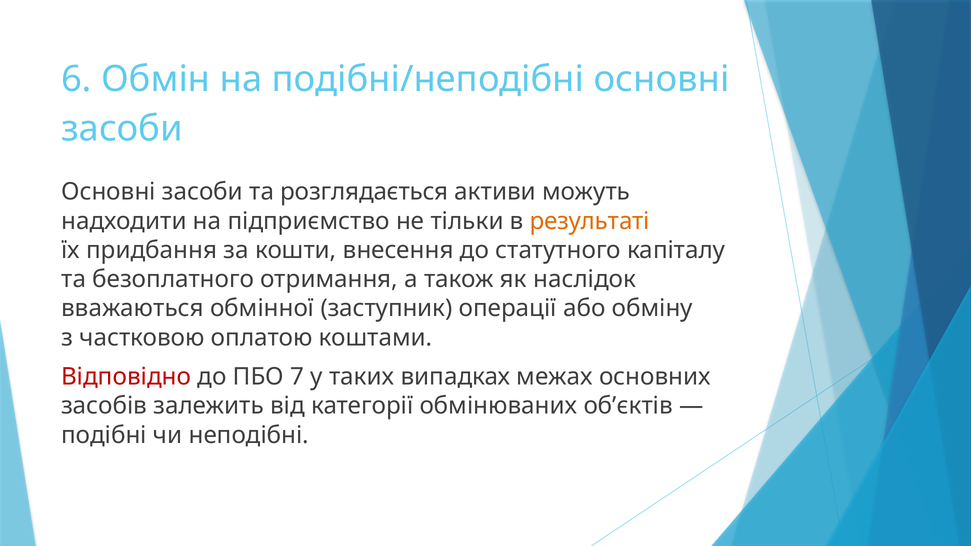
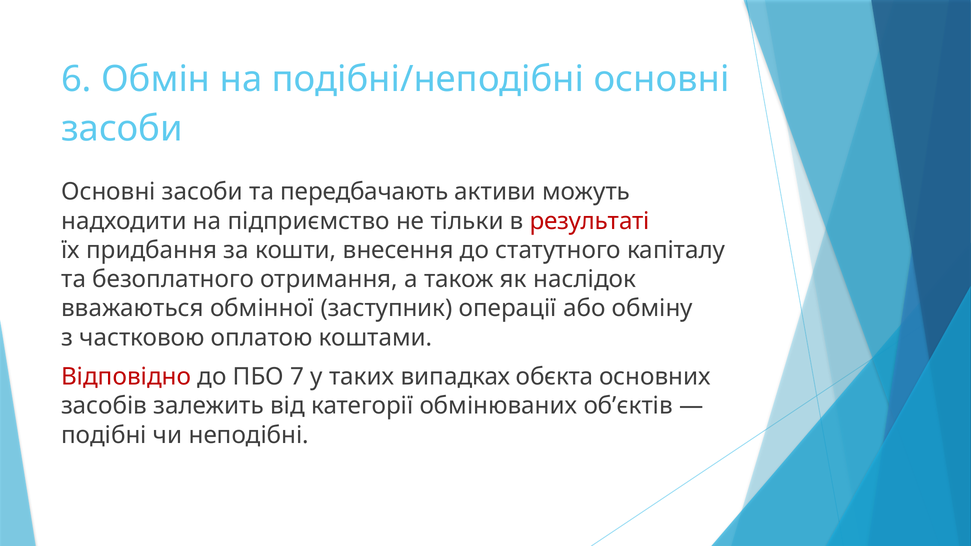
розглядається: розглядається -> передбачають
результаті colour: orange -> red
межах: межах -> обєкта
